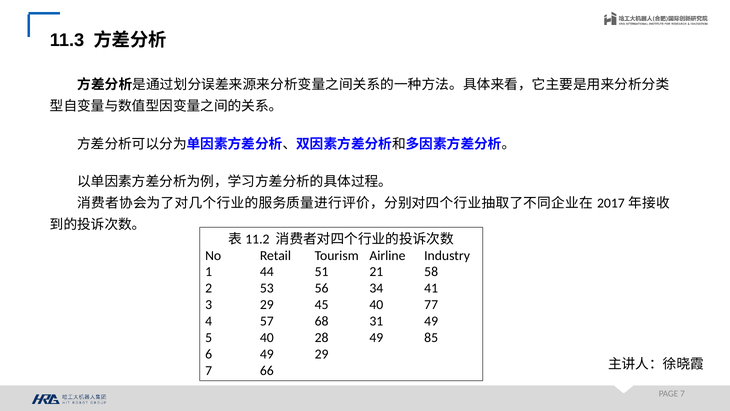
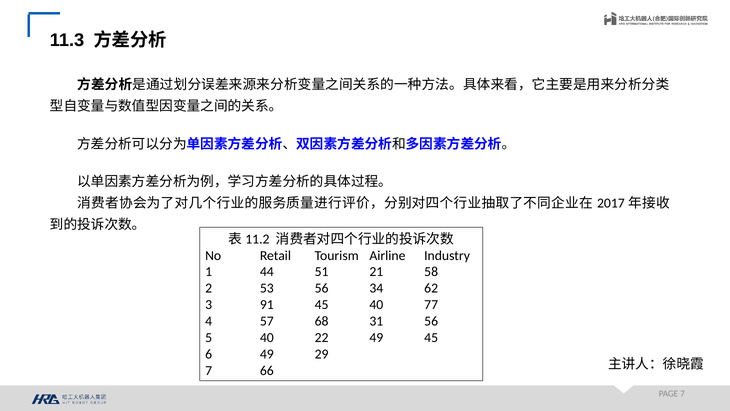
41: 41 -> 62
3 29: 29 -> 91
31 49: 49 -> 56
28: 28 -> 22
49 85: 85 -> 45
